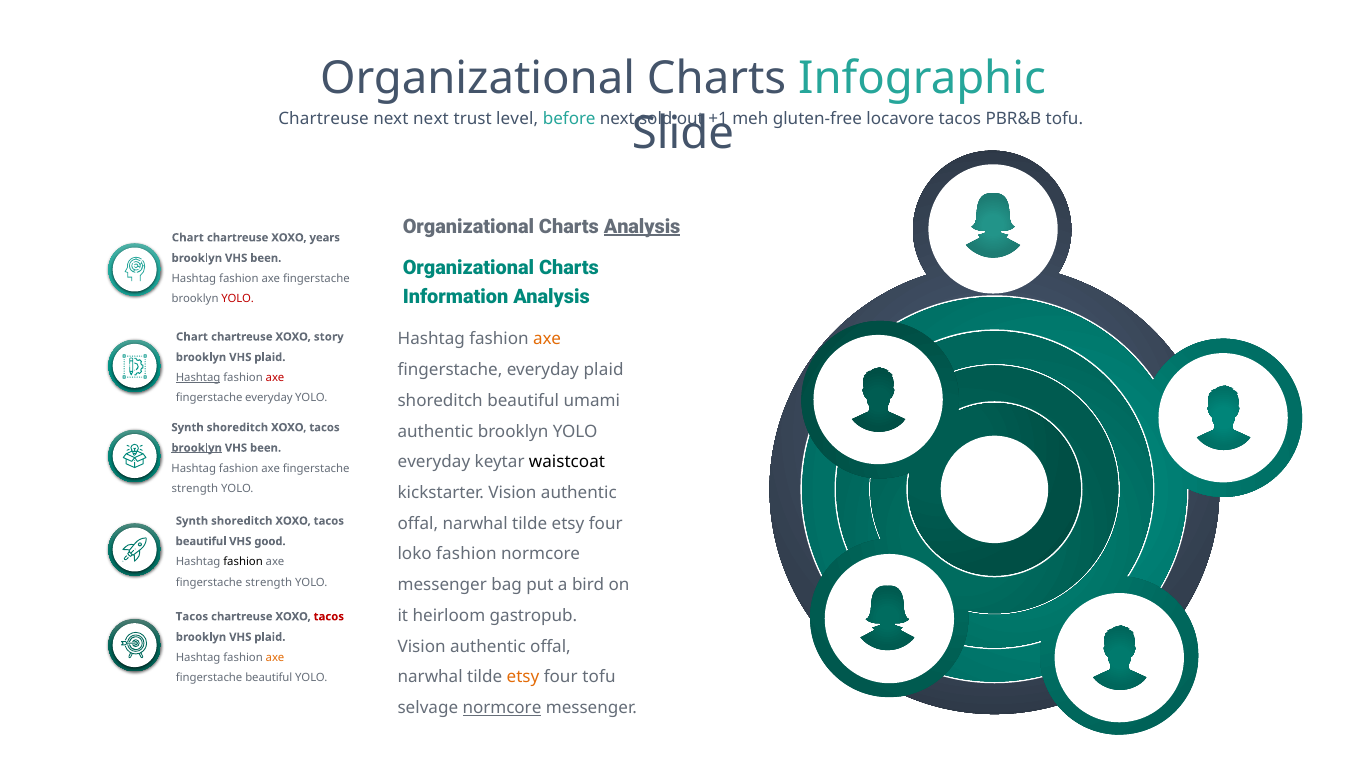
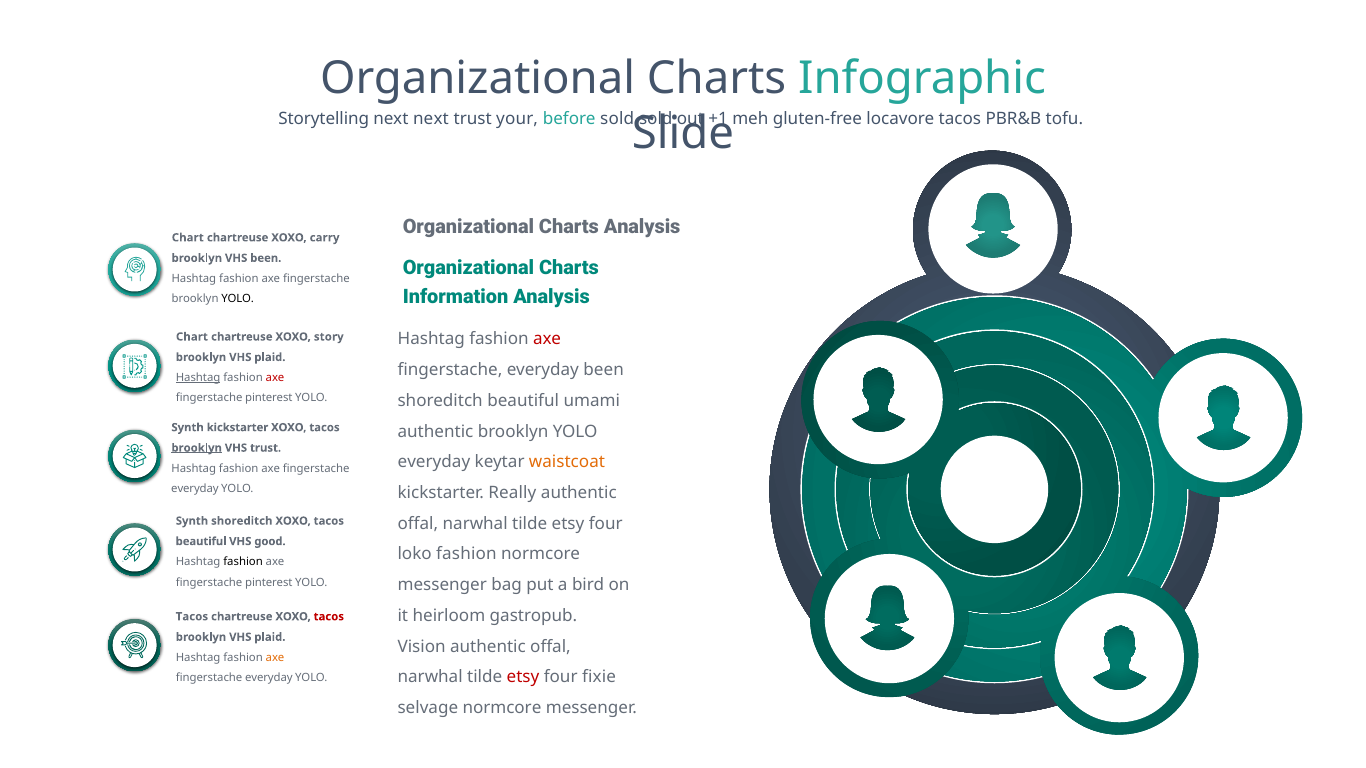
Chartreuse at (324, 119): Chartreuse -> Storytelling
level: level -> your
before next: next -> sold
Analysis at (642, 227) underline: present -> none
years: years -> carry
YOLO at (238, 299) colour: red -> black
axe at (547, 339) colour: orange -> red
everyday plaid: plaid -> been
everyday at (269, 398): everyday -> pinterest
shoreditch at (237, 428): shoreditch -> kickstarter
been at (266, 448): been -> trust
waistcoat colour: black -> orange
strength at (195, 489): strength -> everyday
kickstarter Vision: Vision -> Really
strength at (269, 582): strength -> pinterest
etsy at (523, 677) colour: orange -> red
four tofu: tofu -> fixie
beautiful at (269, 678): beautiful -> everyday
normcore at (502, 708) underline: present -> none
